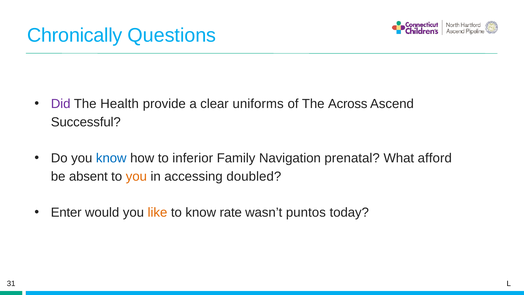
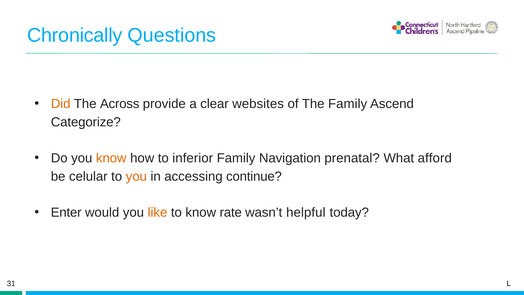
Did colour: purple -> orange
Health: Health -> Across
uniforms: uniforms -> websites
The Across: Across -> Family
Successful: Successful -> Categorize
know at (111, 158) colour: blue -> orange
absent: absent -> celular
doubled: doubled -> continue
puntos: puntos -> helpful
